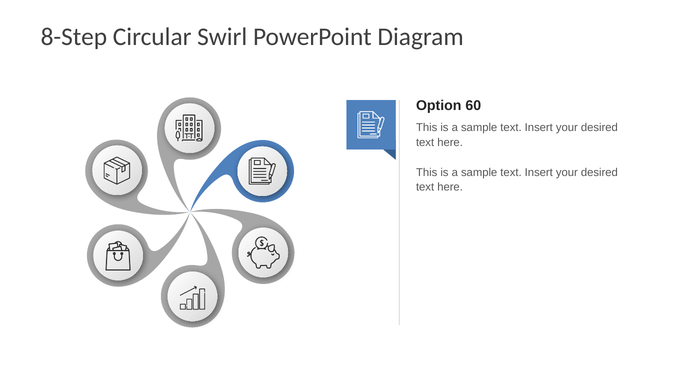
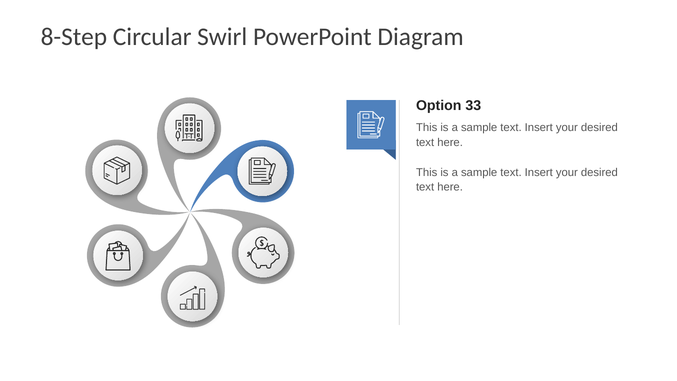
60: 60 -> 33
